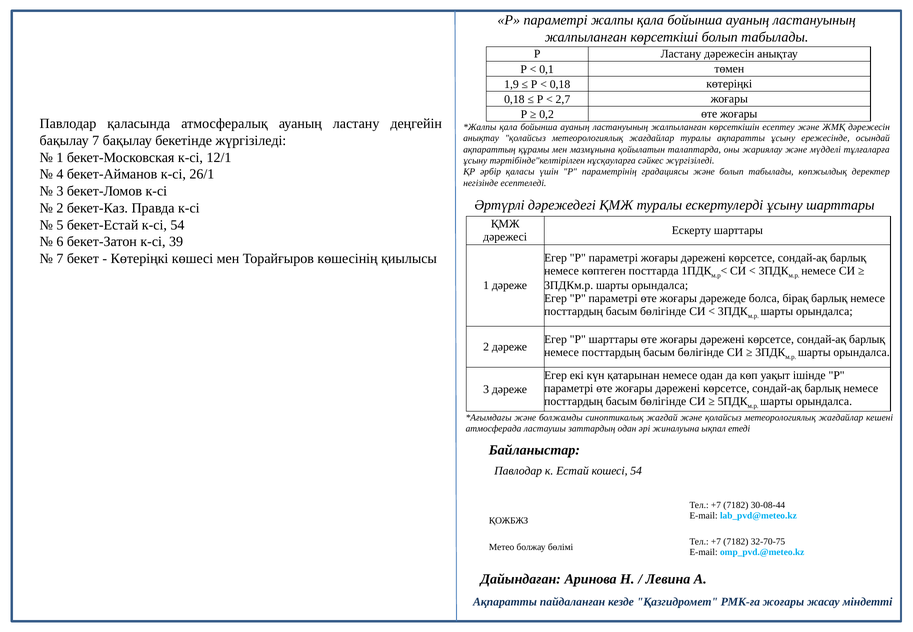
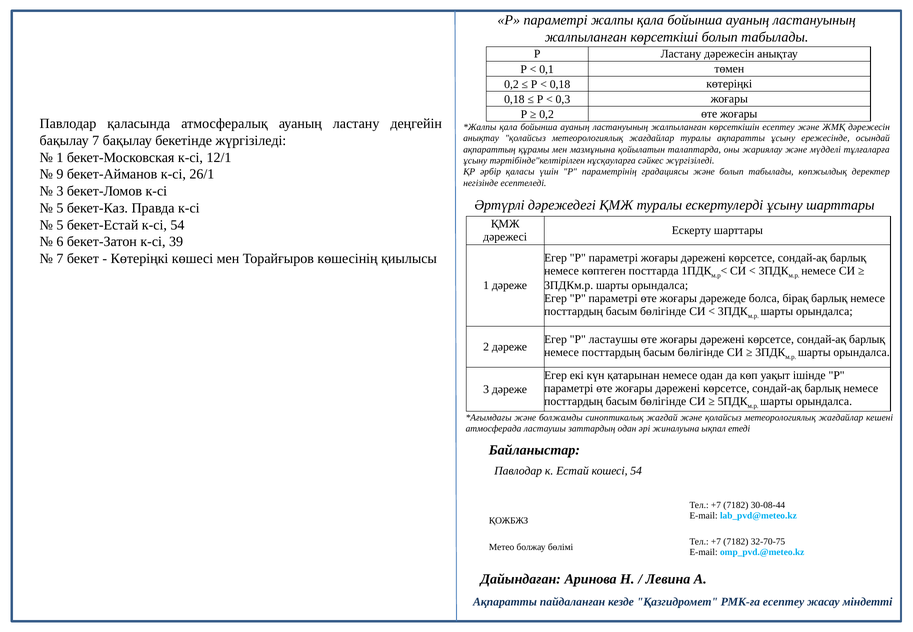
1,9 at (511, 84): 1,9 -> 0,2
2,7: 2,7 -> 0,3
4: 4 -> 9
2 at (60, 208): 2 -> 5
Р шарттары: шарттары -> ластаушы
РМК-ға жоғары: жоғары -> есептеу
